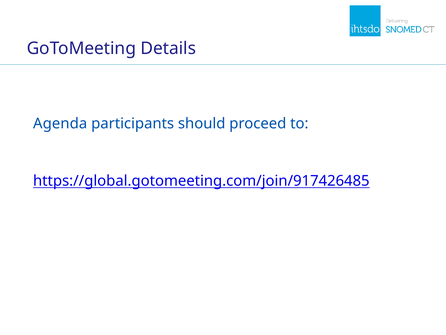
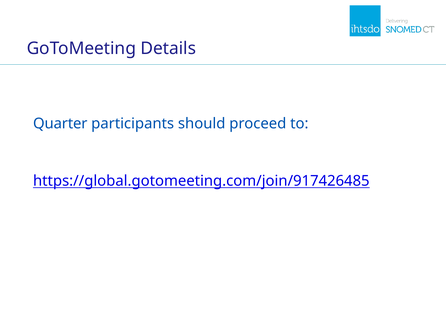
Agenda: Agenda -> Quarter
